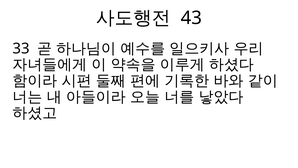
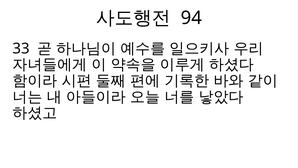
43: 43 -> 94
